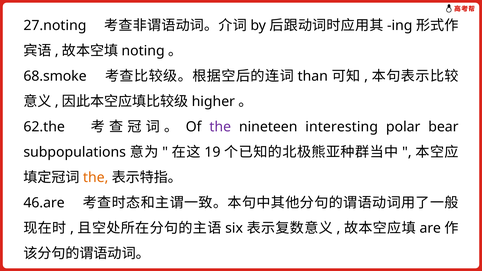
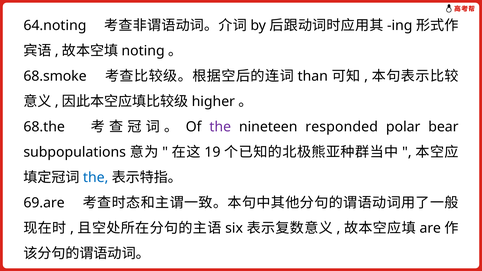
27.noting: 27.noting -> 64.noting
62.the: 62.the -> 68.the
interesting: interesting -> responded
the at (96, 178) colour: orange -> blue
46.are: 46.are -> 69.are
